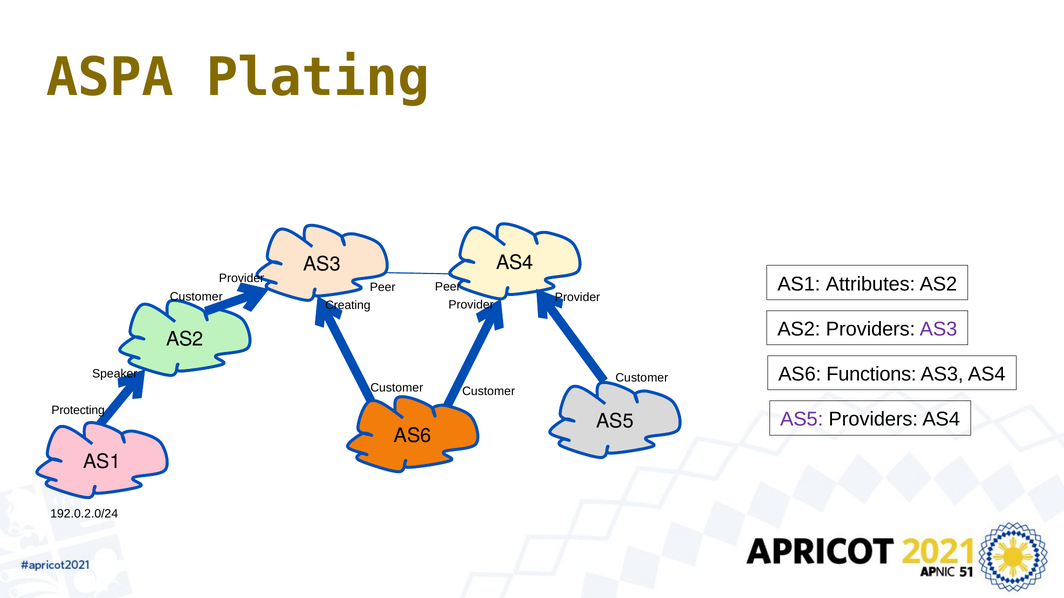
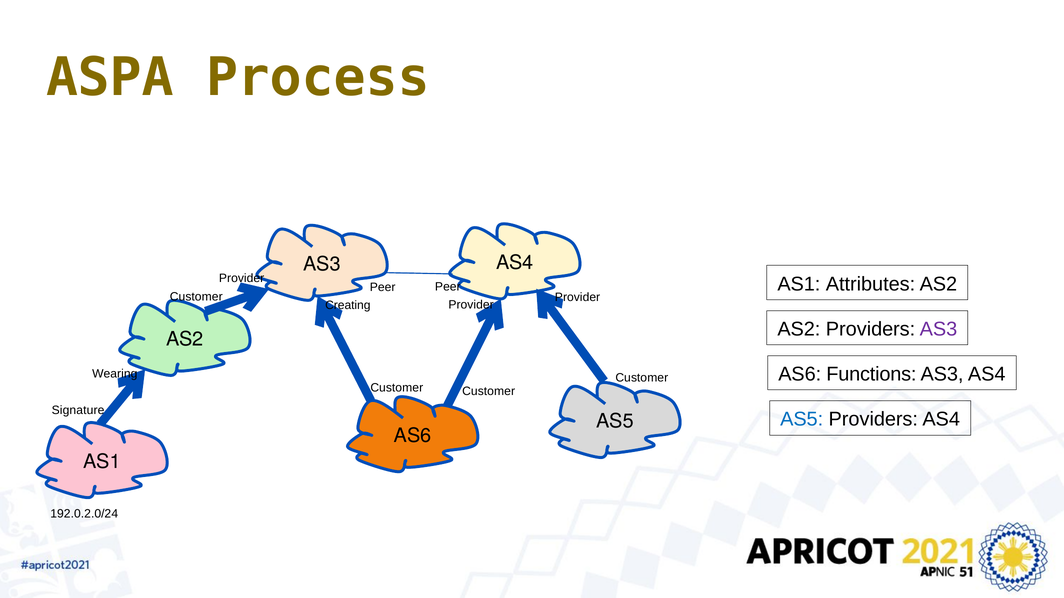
Plating: Plating -> Process
Speaker: Speaker -> Wearing
Protecting: Protecting -> Signature
AS5 at (802, 420) colour: purple -> blue
